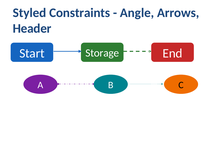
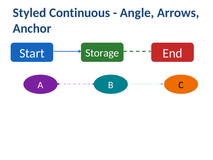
Constraints: Constraints -> Continuous
Header: Header -> Anchor
